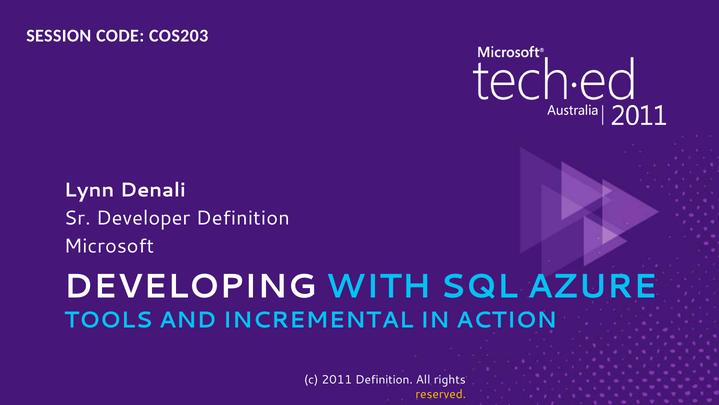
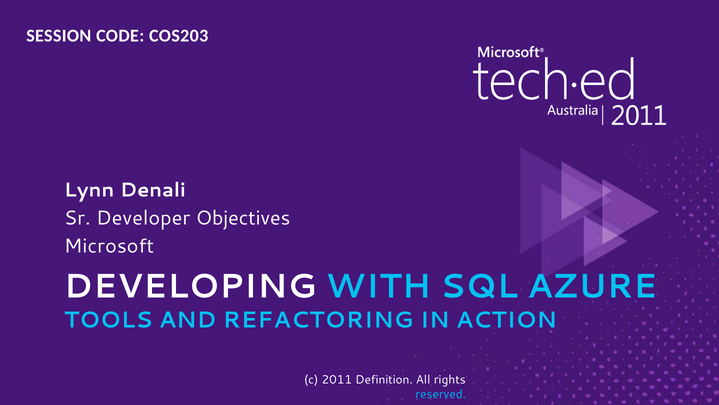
Developer Definition: Definition -> Objectives
INCREMENTAL: INCREMENTAL -> REFACTORING
reserved colour: yellow -> light blue
